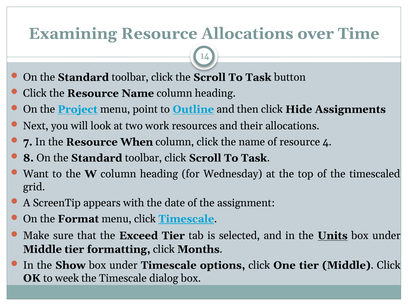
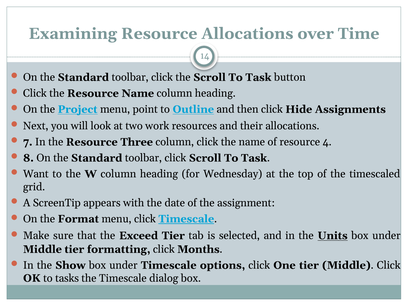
When: When -> Three
week: week -> tasks
